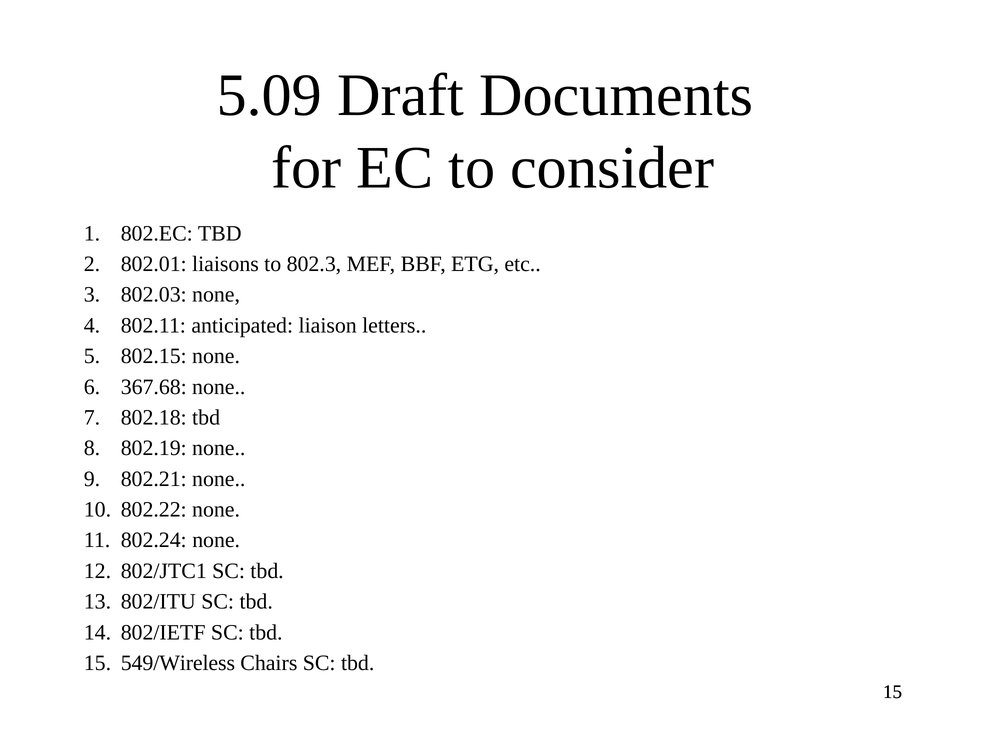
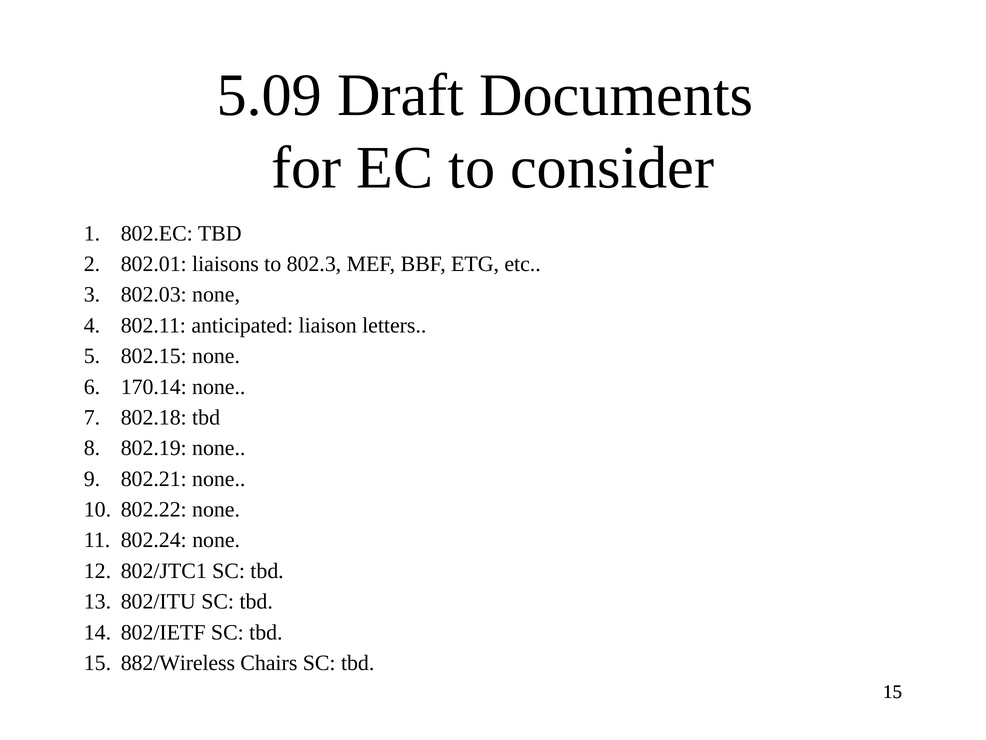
367.68: 367.68 -> 170.14
549/Wireless: 549/Wireless -> 882/Wireless
